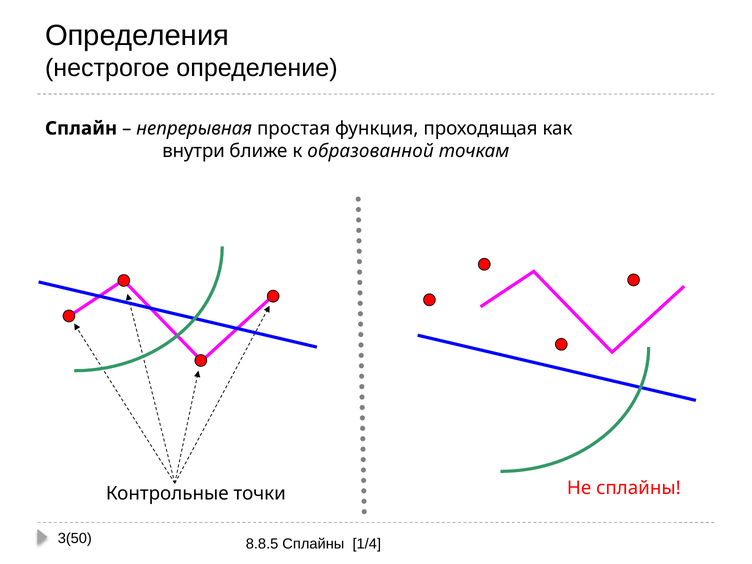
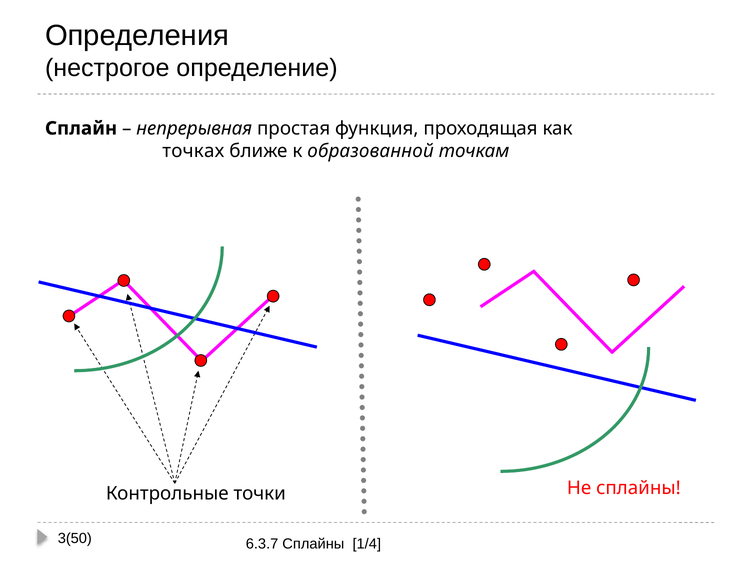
внутри: внутри -> точках
8.8.5: 8.8.5 -> 6.3.7
